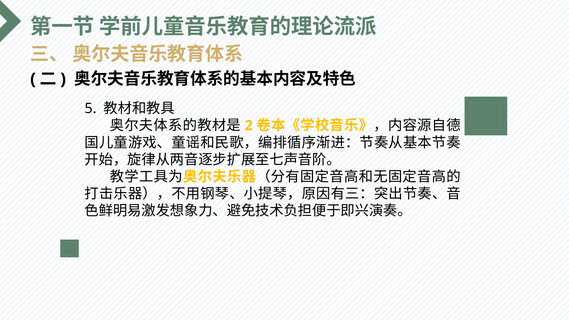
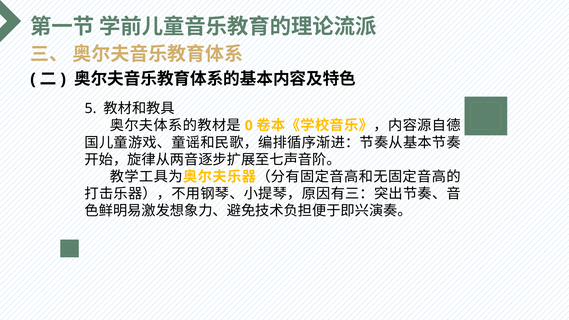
2: 2 -> 0
